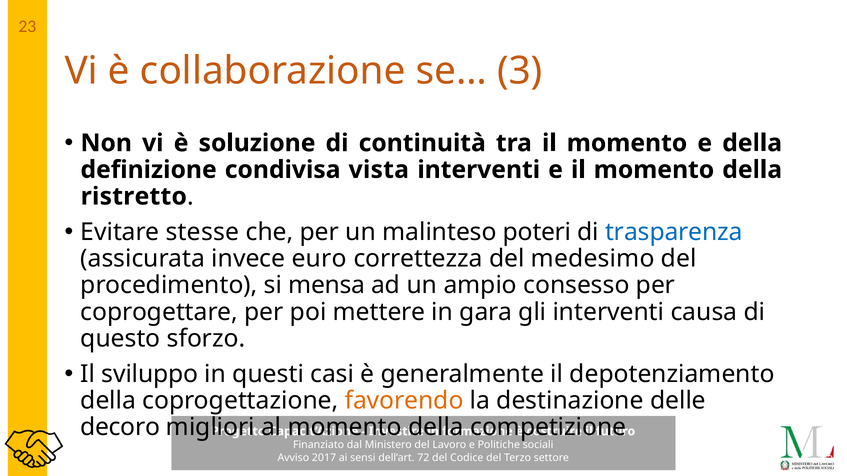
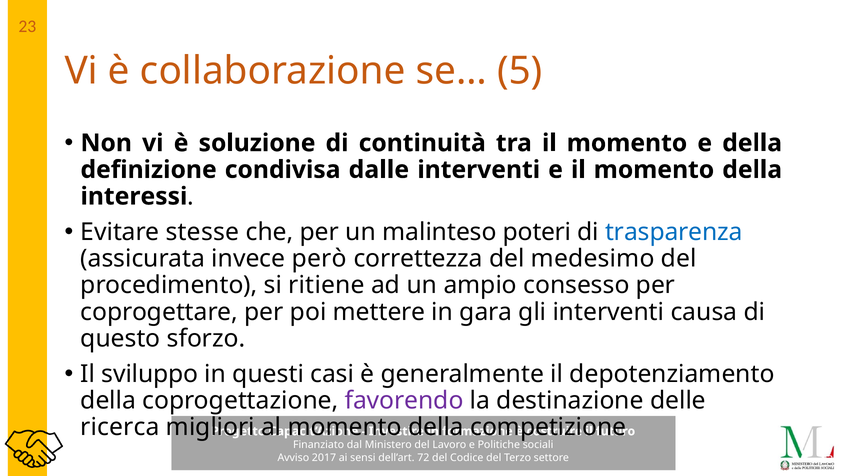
3: 3 -> 5
vista: vista -> dalle
ristretto: ristretto -> interessi
euro: euro -> però
mensa: mensa -> ritiene
favorendo colour: orange -> purple
decoro: decoro -> ricerca
